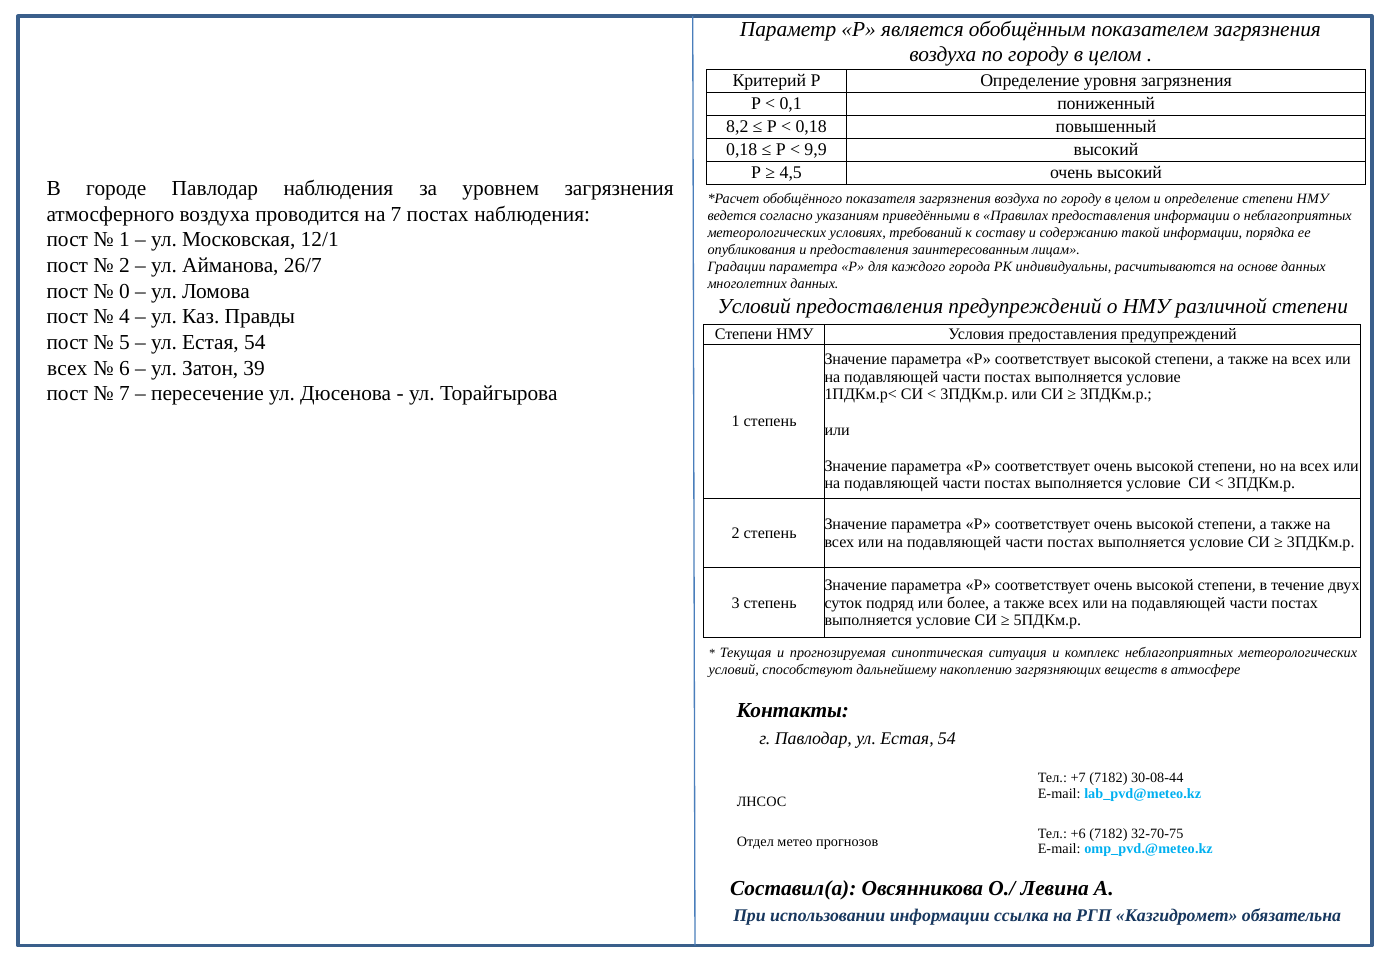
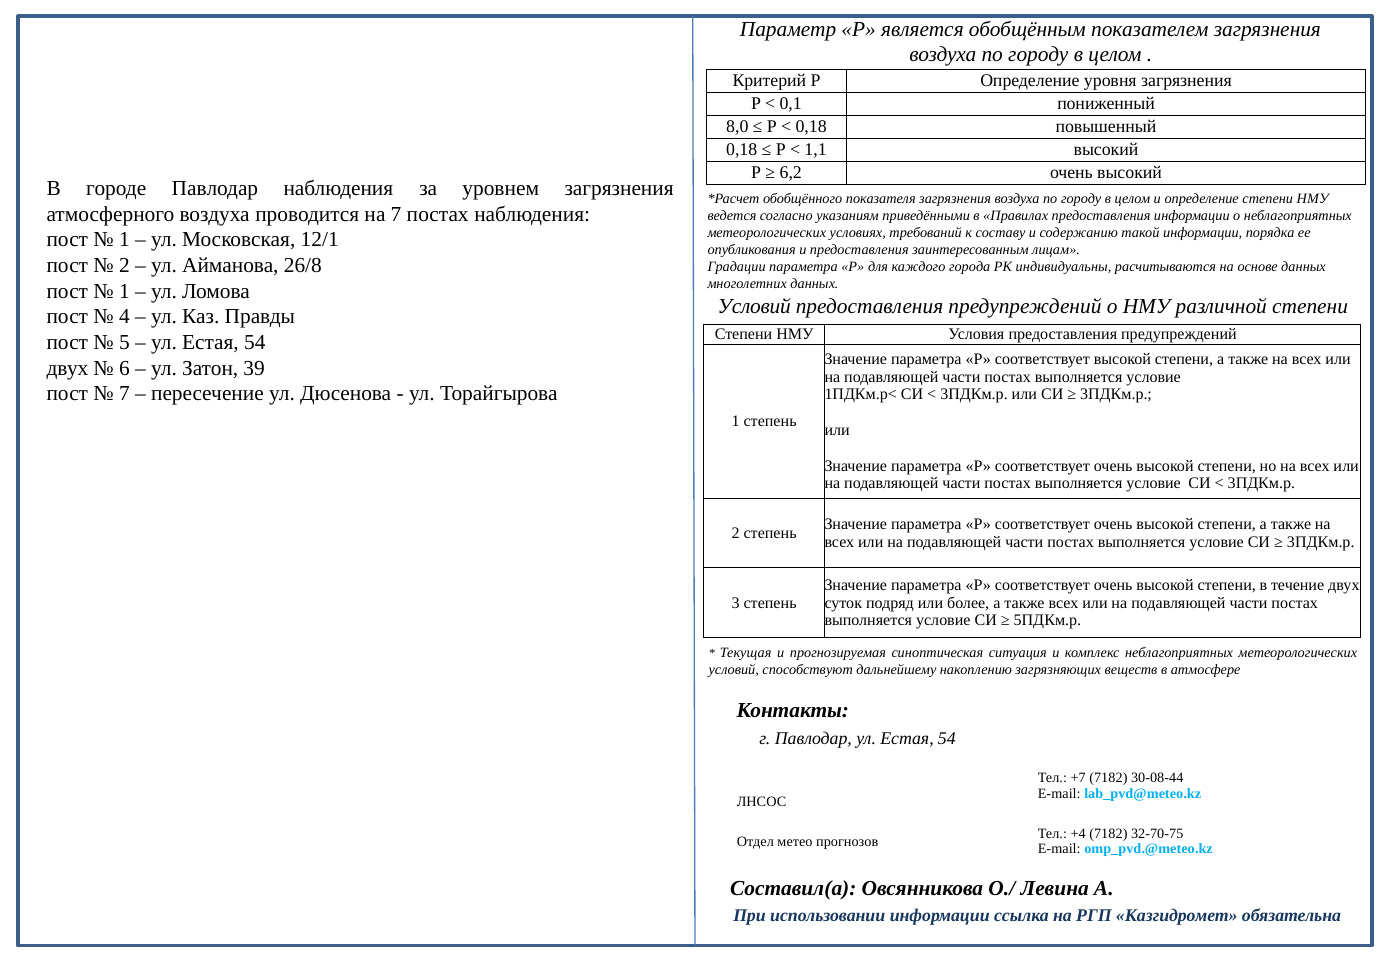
8,2: 8,2 -> 8,0
9,9: 9,9 -> 1,1
4,5: 4,5 -> 6,2
26/7: 26/7 -> 26/8
0 at (124, 291): 0 -> 1
всех at (67, 368): всех -> двух
+6: +6 -> +4
